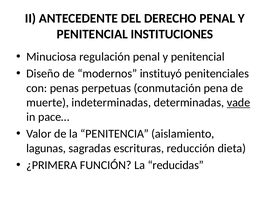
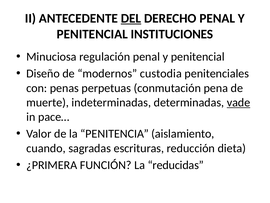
DEL underline: none -> present
instituyó: instituyó -> custodia
lagunas: lagunas -> cuando
